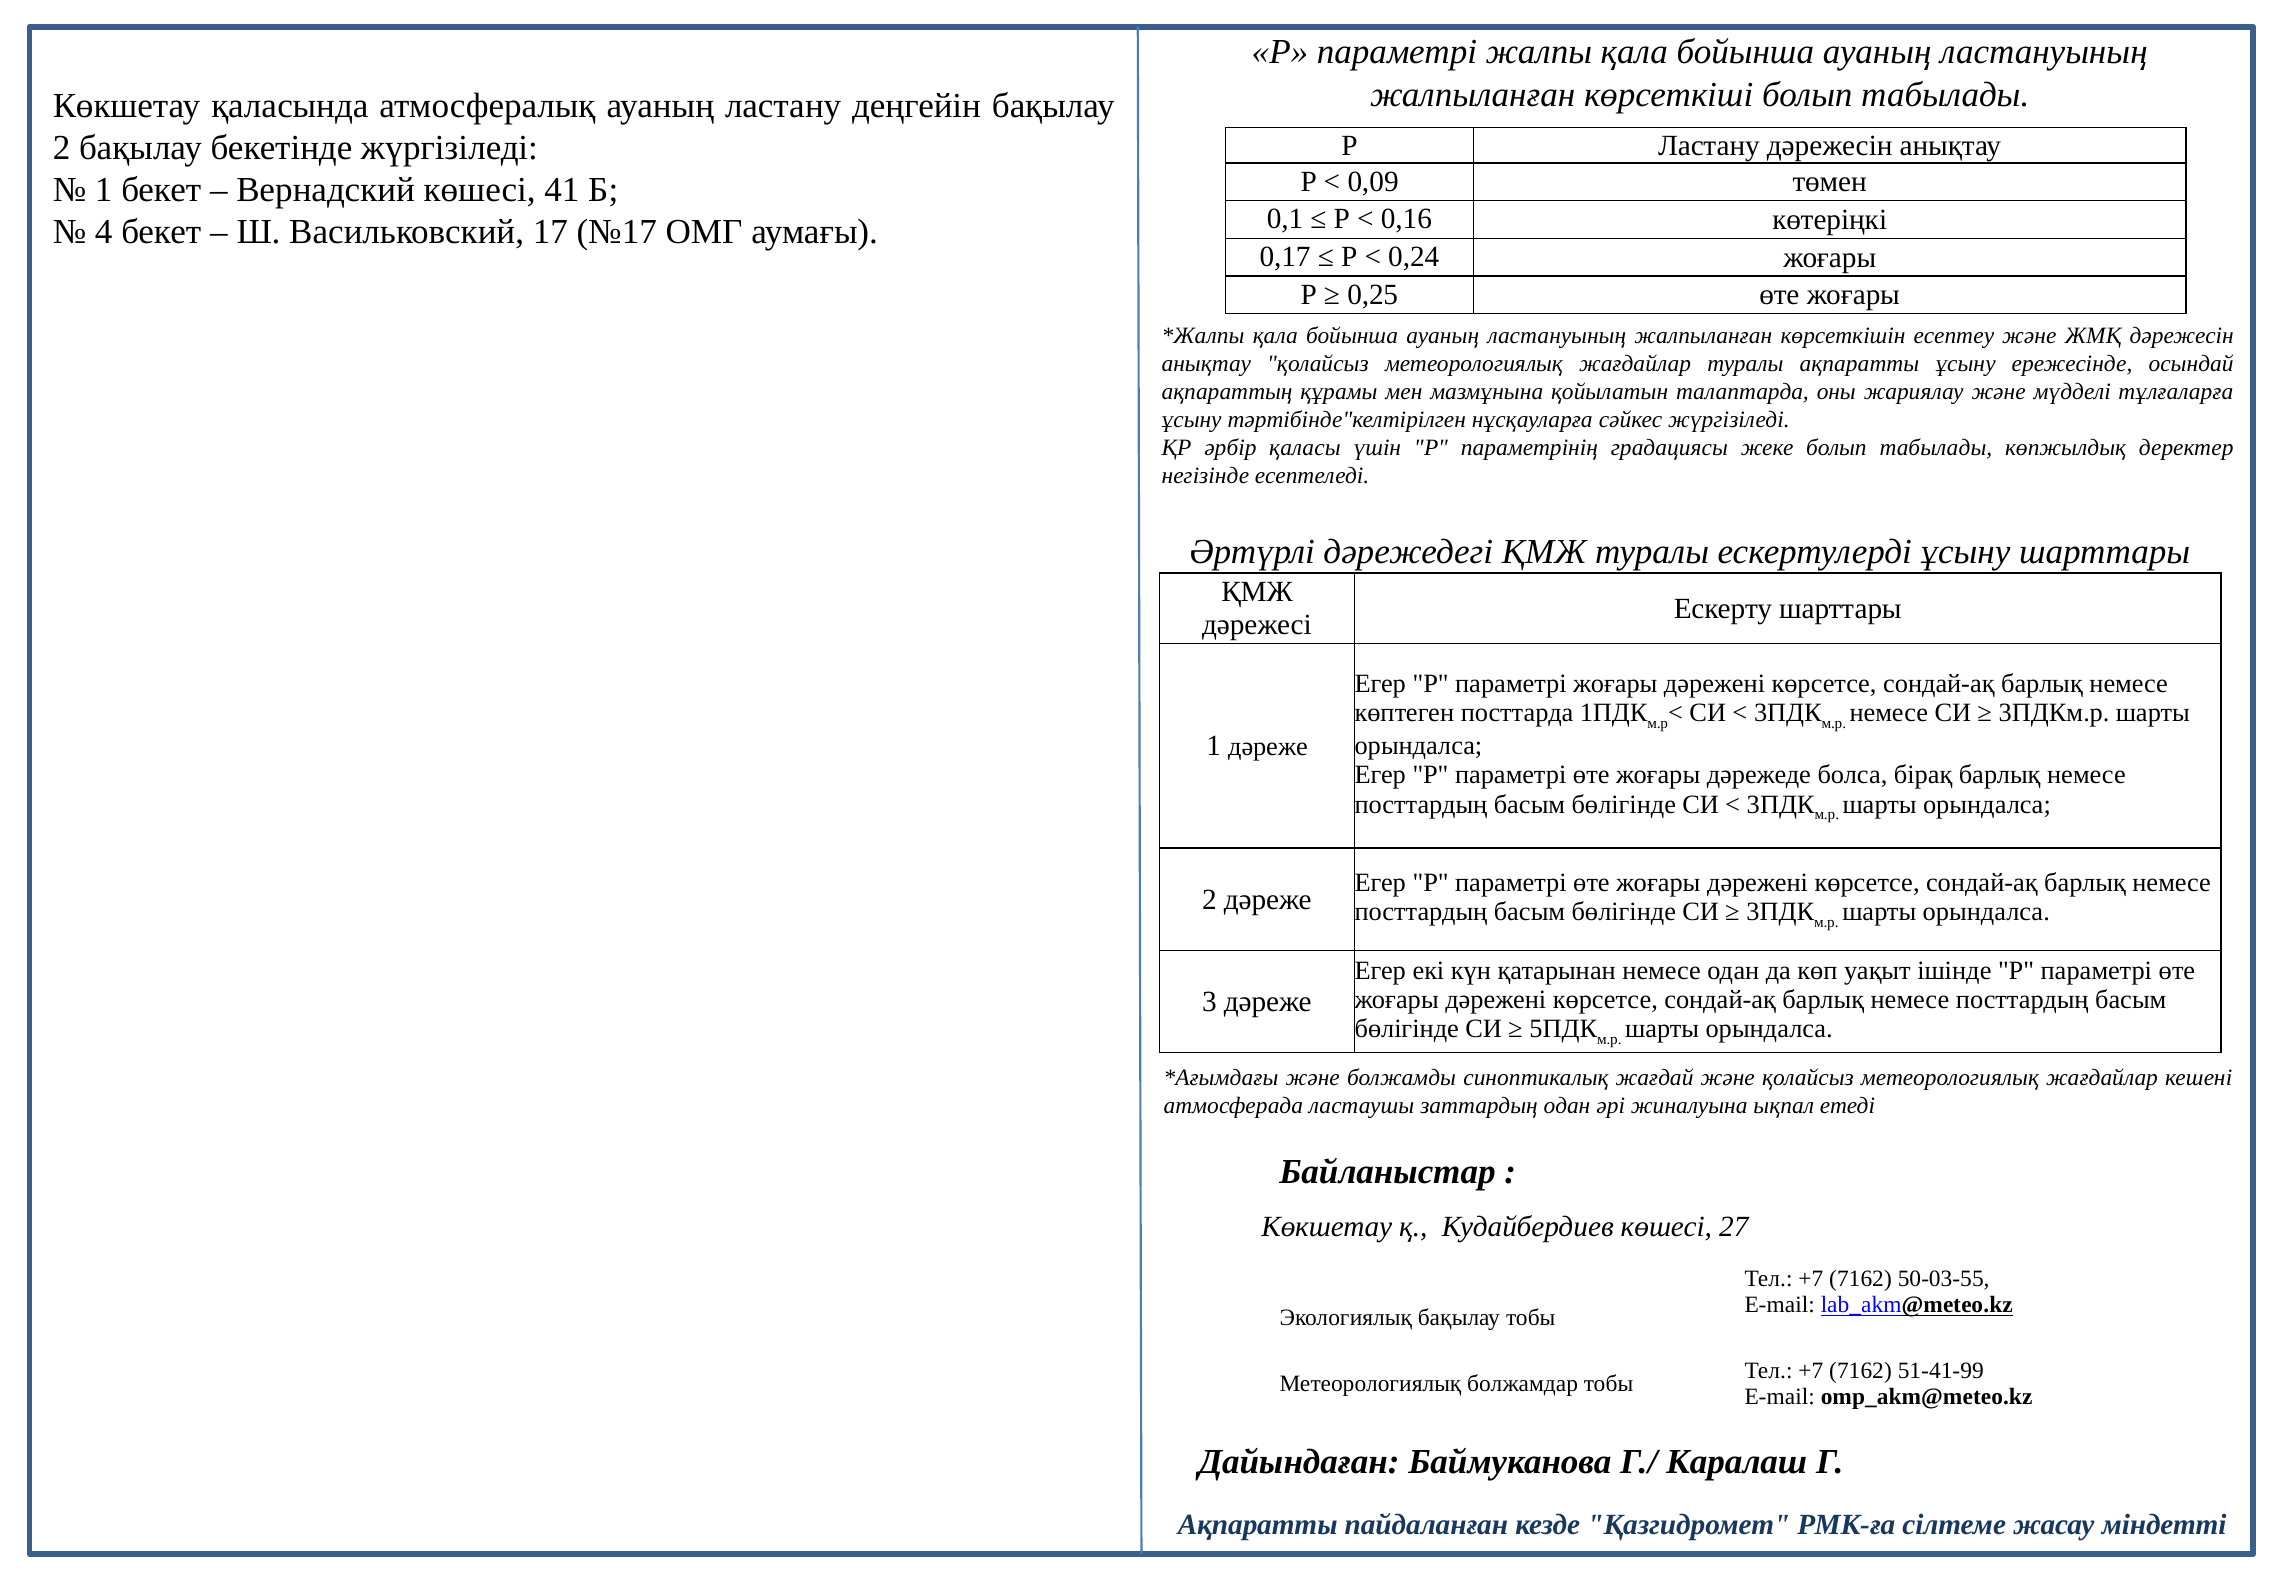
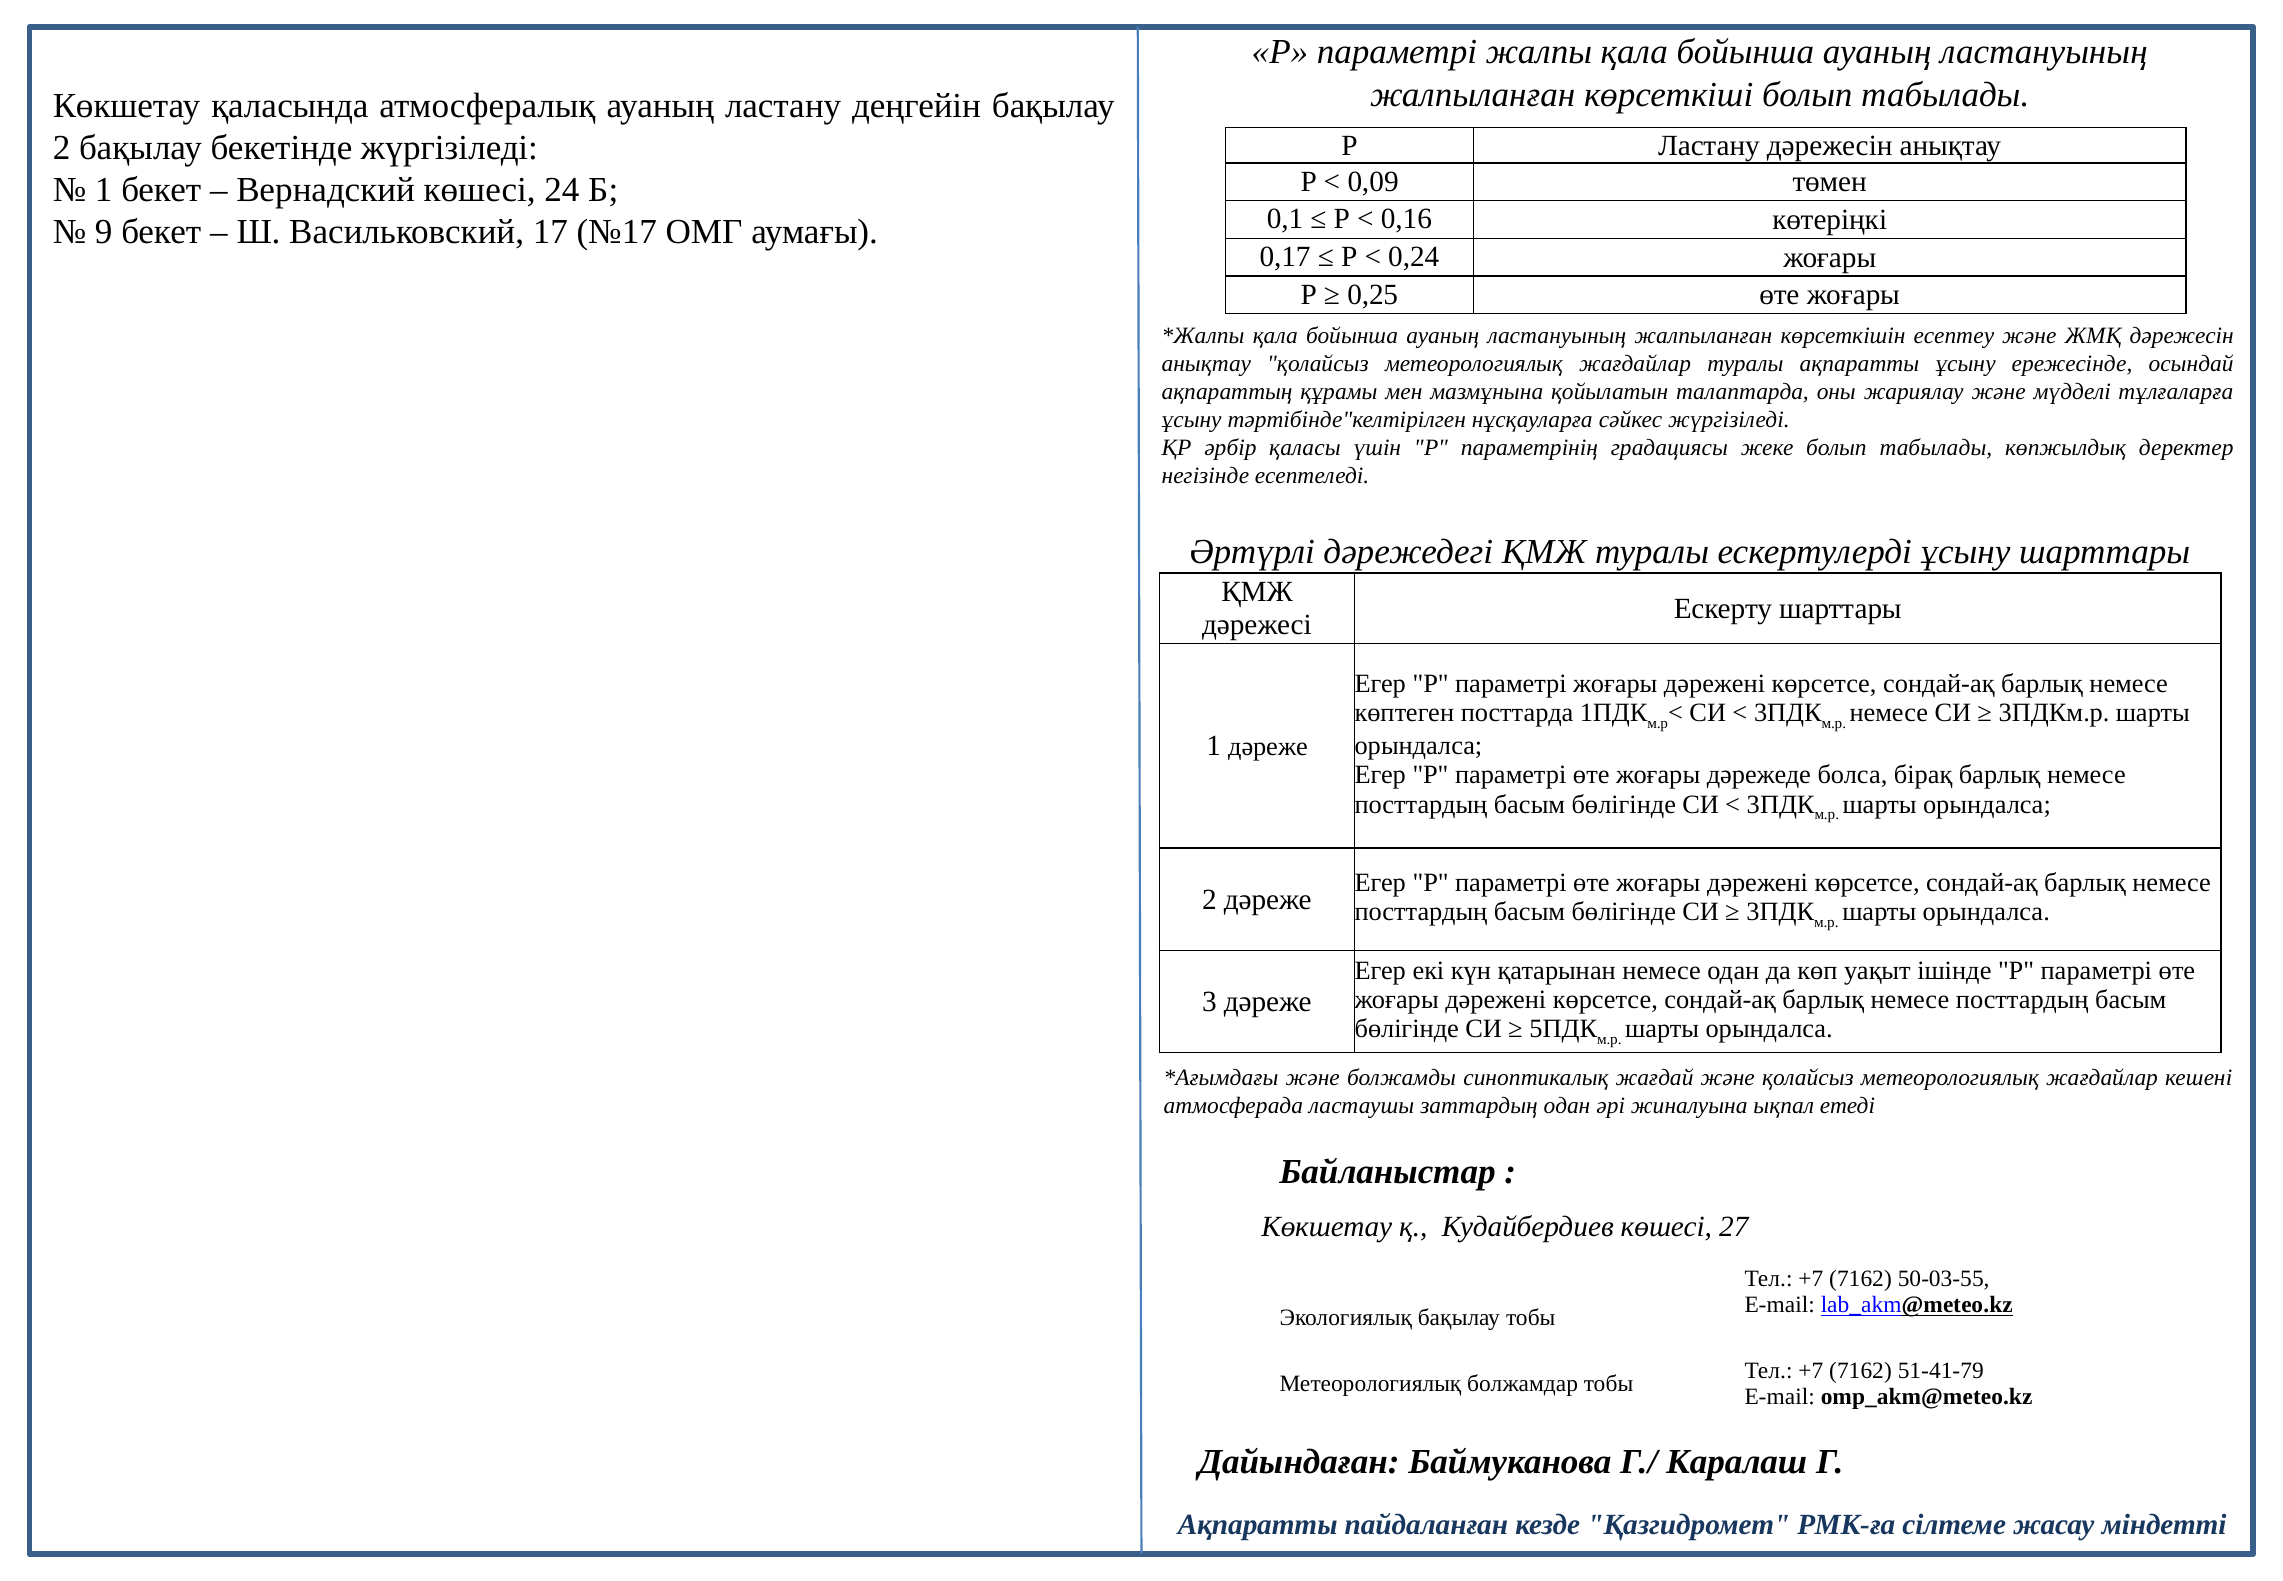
41: 41 -> 24
4: 4 -> 9
51-41-99: 51-41-99 -> 51-41-79
